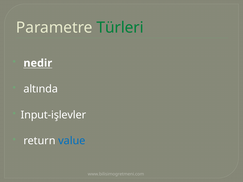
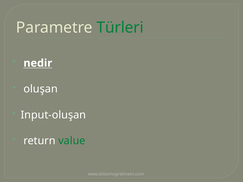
altında: altında -> oluşan
Input-işlevler: Input-işlevler -> Input-oluşan
value colour: blue -> green
